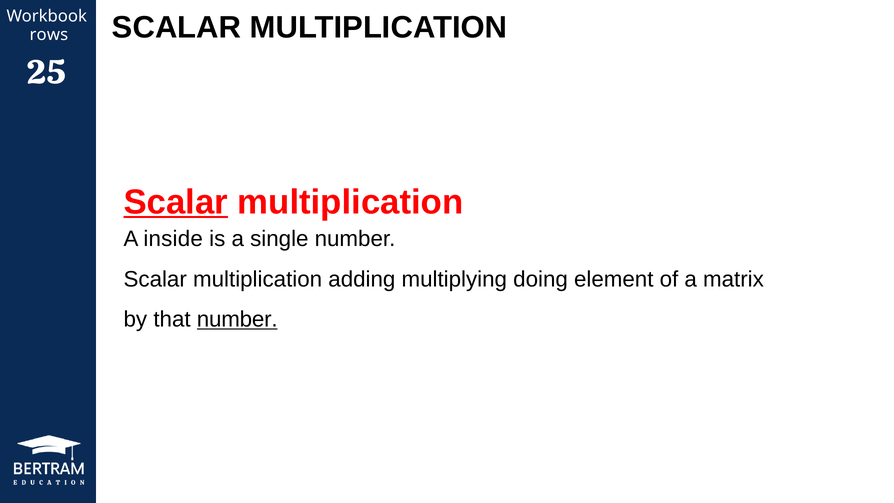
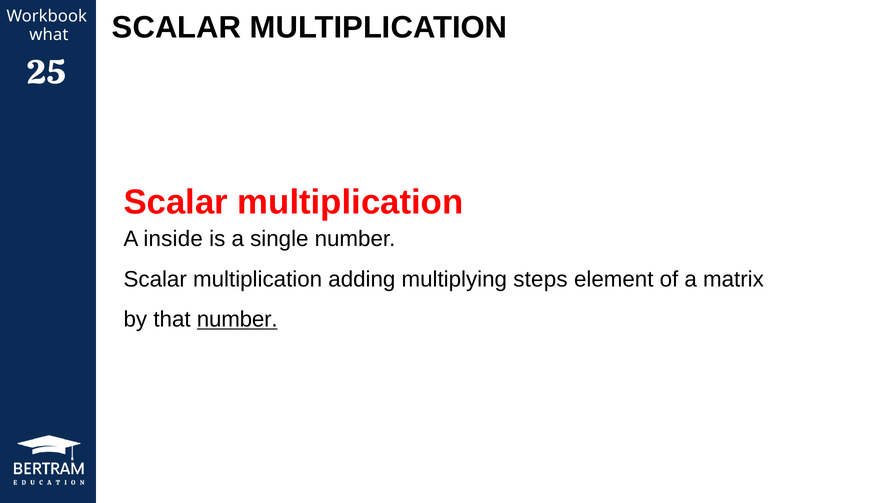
rows: rows -> what
Scalar at (176, 202) underline: present -> none
doing: doing -> steps
